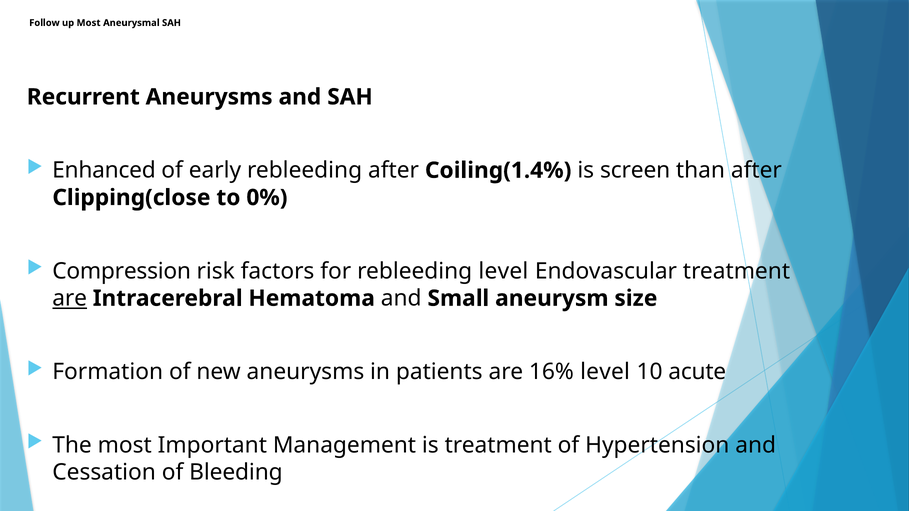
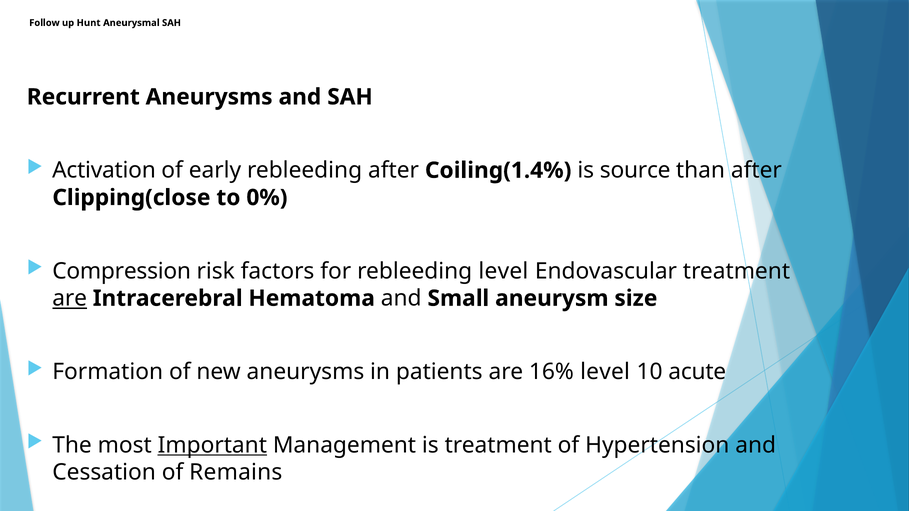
up Most: Most -> Hunt
Enhanced: Enhanced -> Activation
screen: screen -> source
Important underline: none -> present
Bleeding: Bleeding -> Remains
